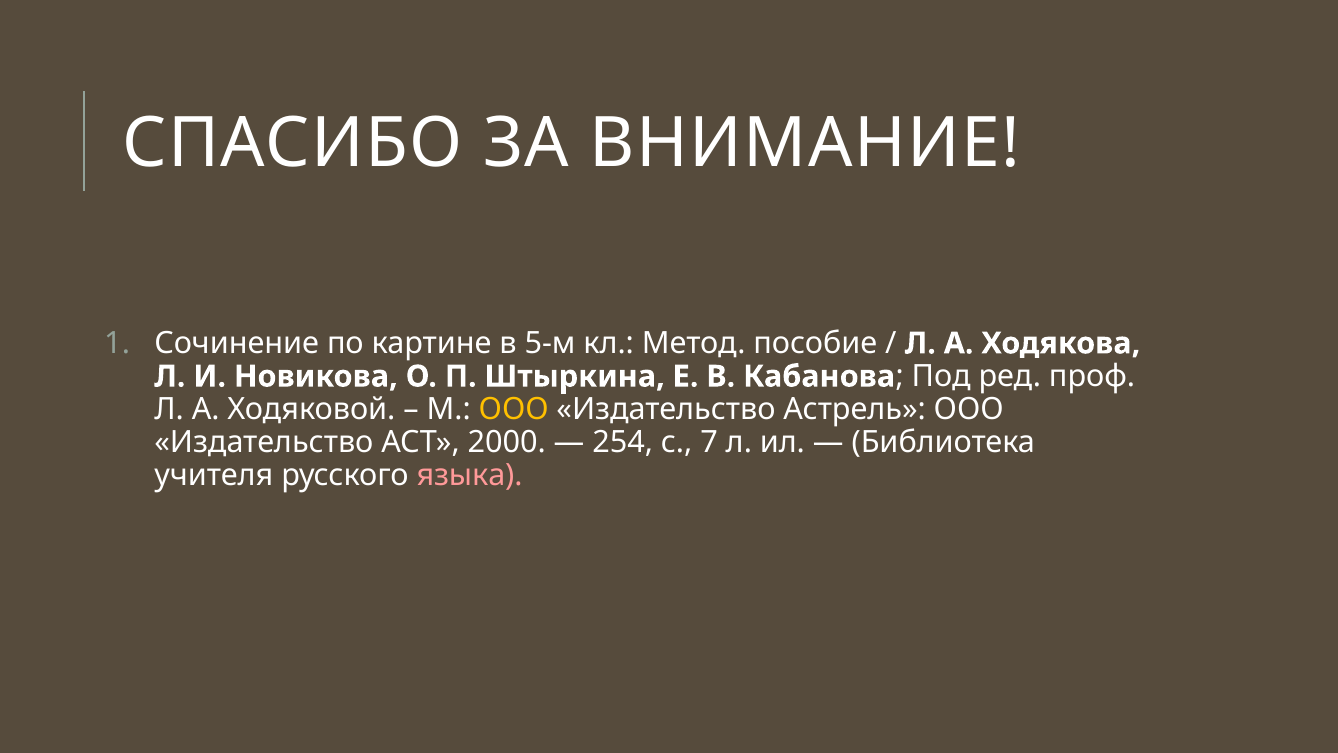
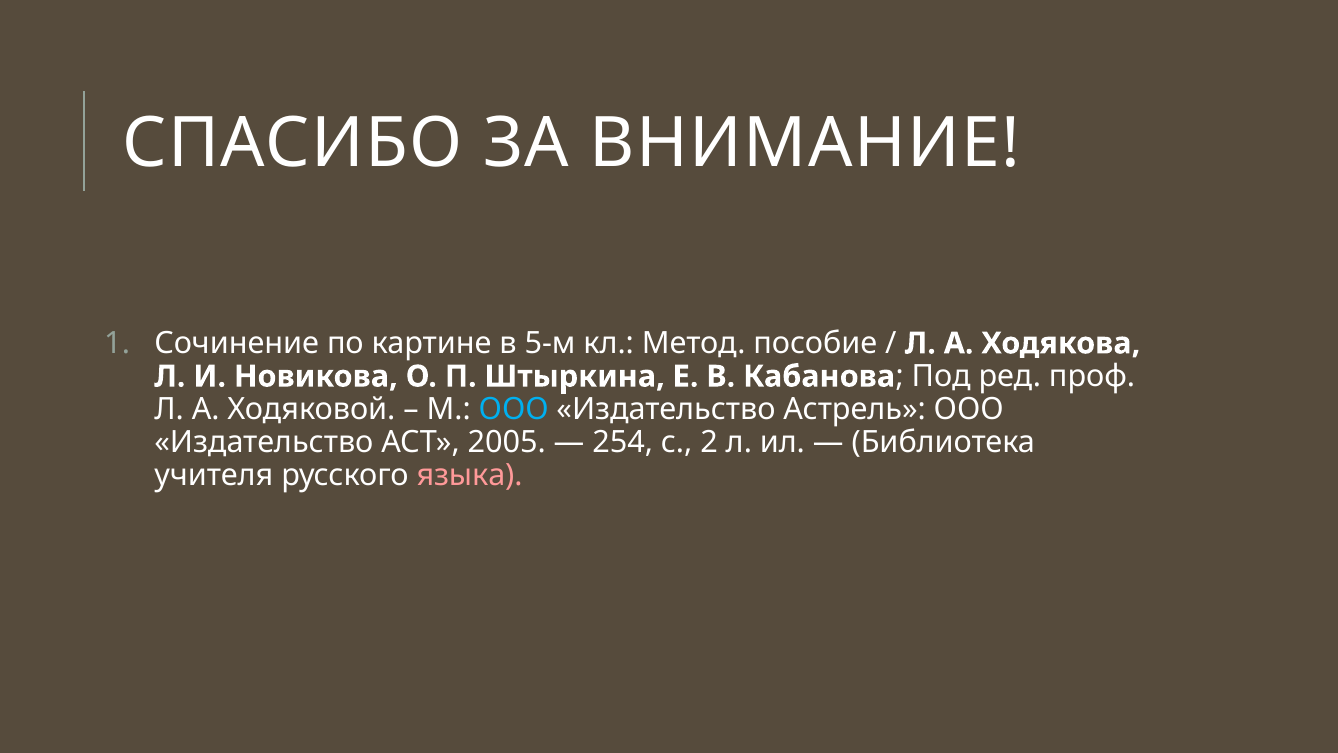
ООО at (514, 409) colour: yellow -> light blue
2000: 2000 -> 2005
7: 7 -> 2
